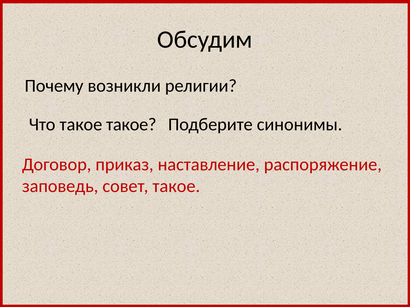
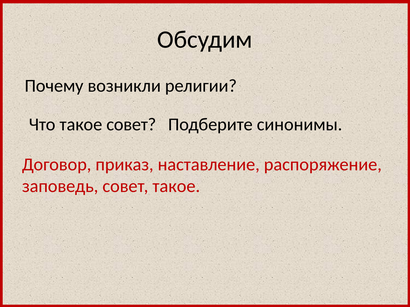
такое такое: такое -> совет
